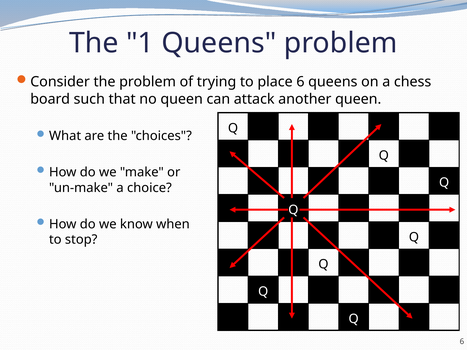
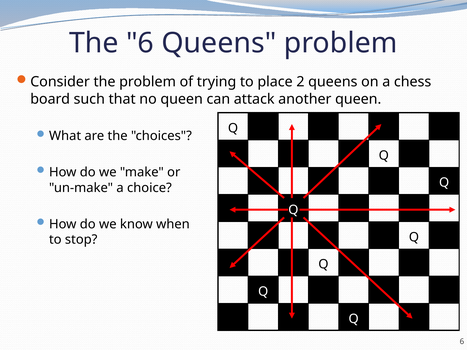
The 1: 1 -> 6
place 6: 6 -> 2
